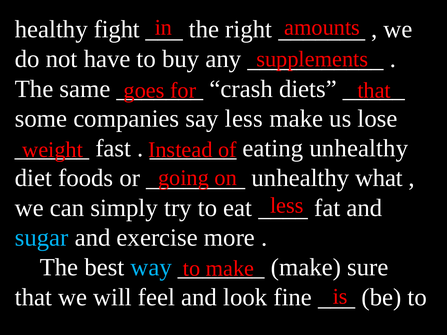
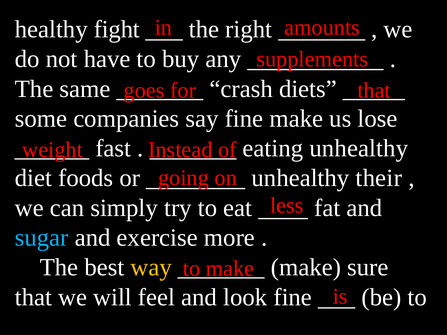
say less: less -> fine
what: what -> their
way colour: light blue -> yellow
